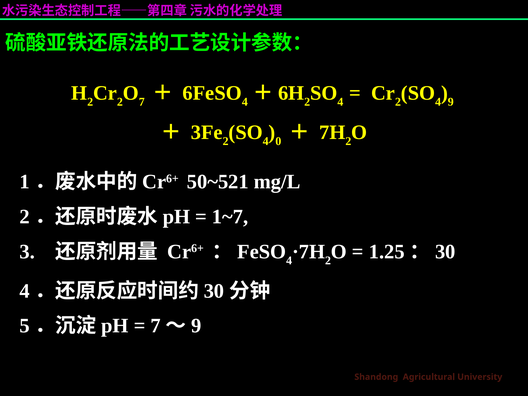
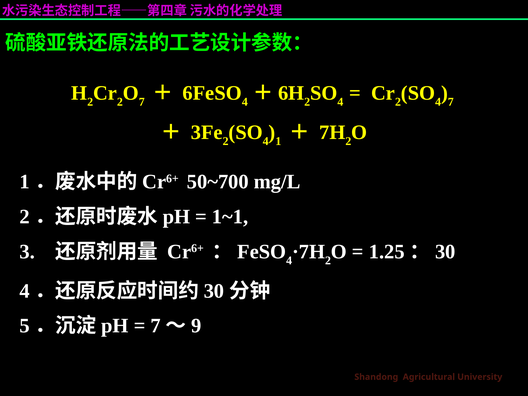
9 at (451, 102): 9 -> 7
0 at (278, 141): 0 -> 1
50~521: 50~521 -> 50~700
1~7: 1~7 -> 1~1
